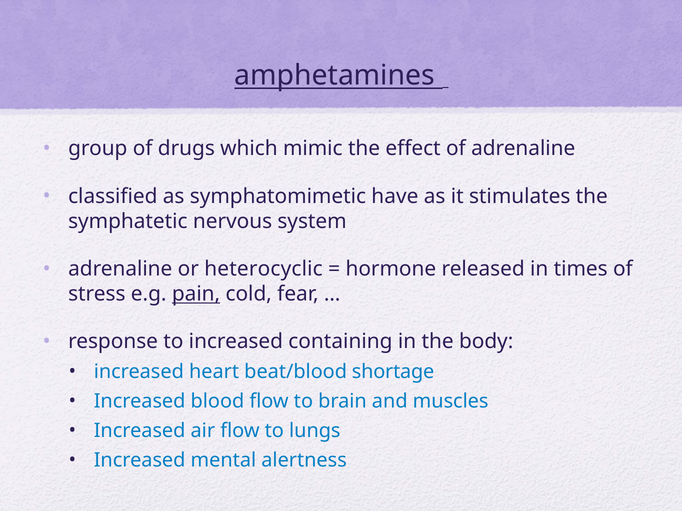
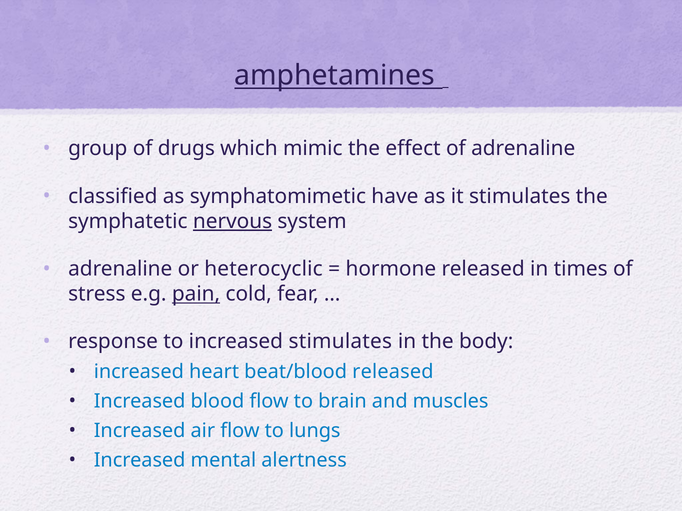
nervous underline: none -> present
increased containing: containing -> stimulates
beat/blood shortage: shortage -> released
